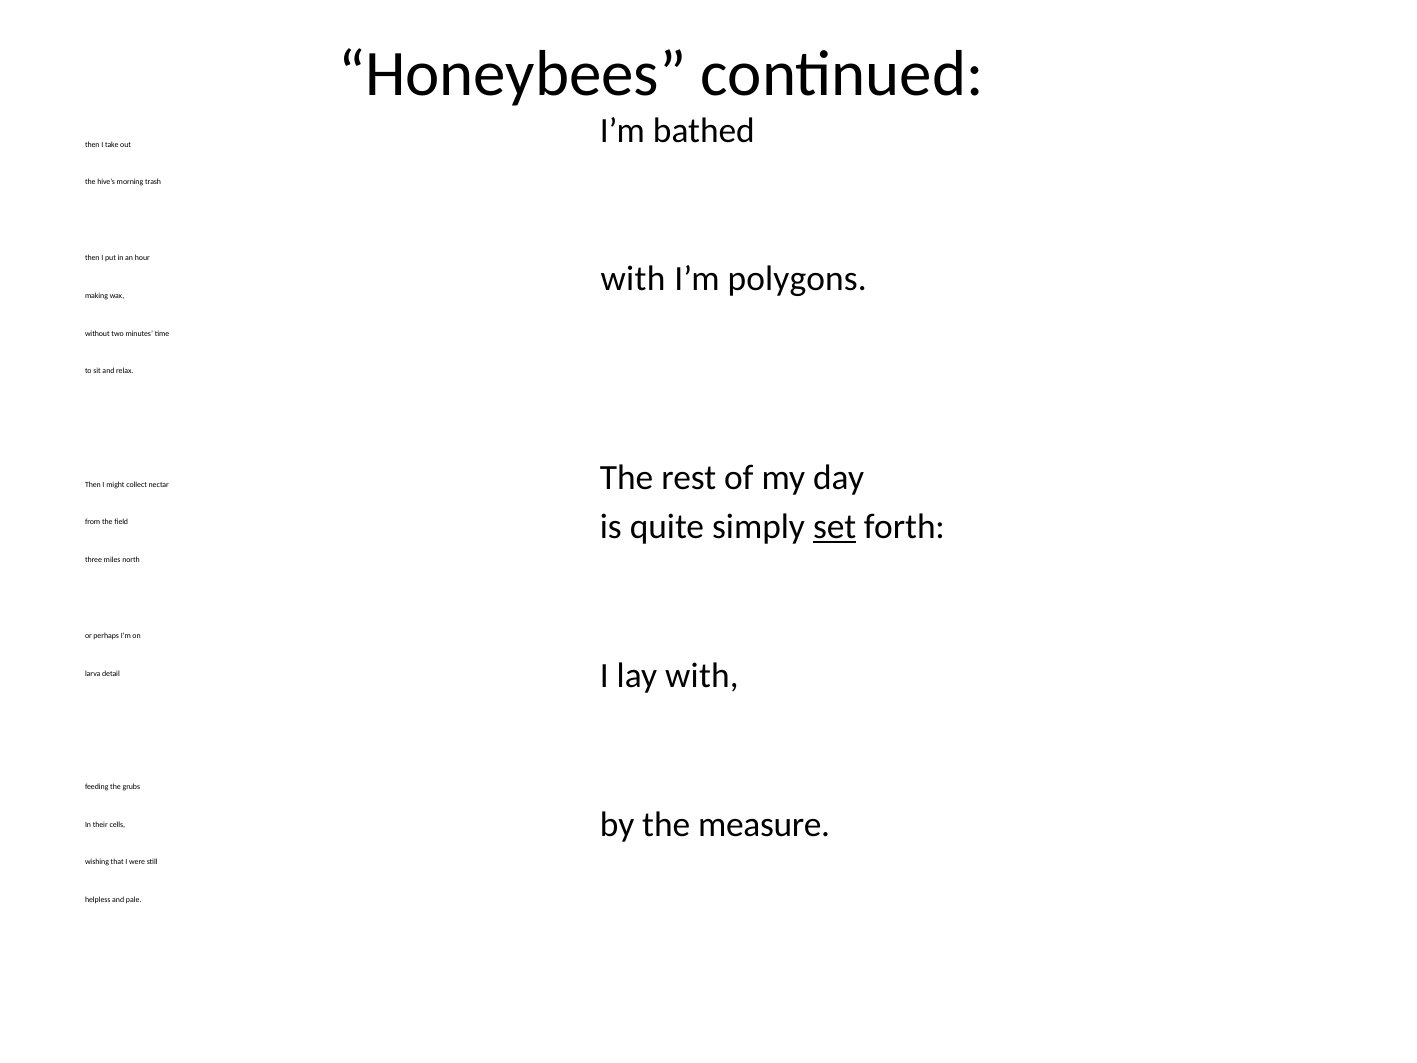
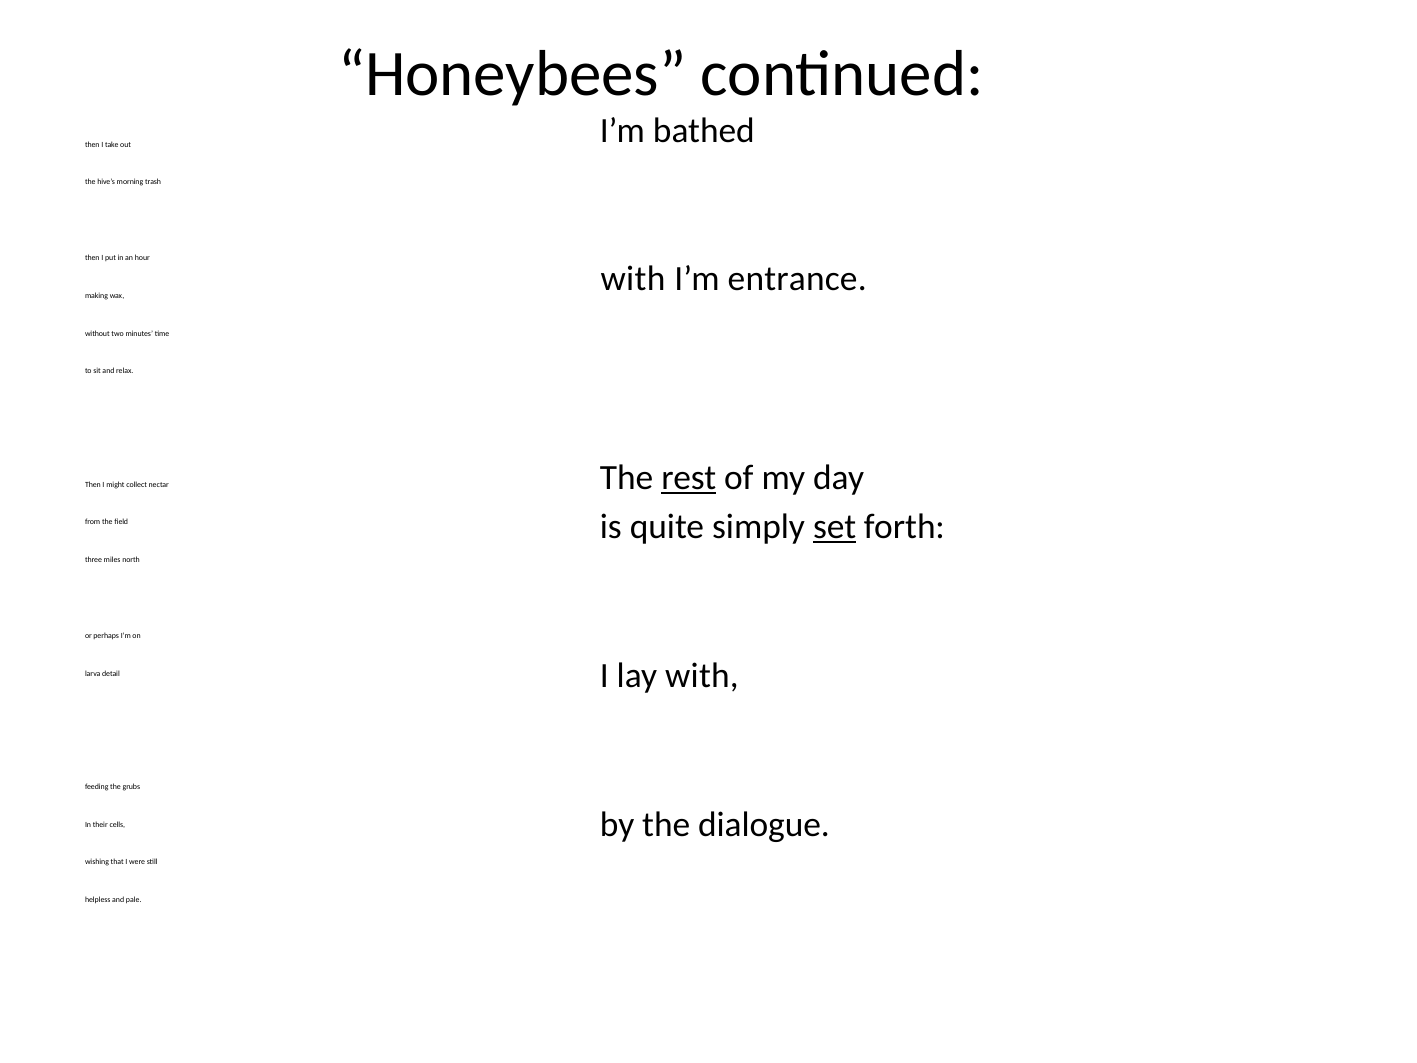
polygons: polygons -> entrance
rest underline: none -> present
measure: measure -> dialogue
